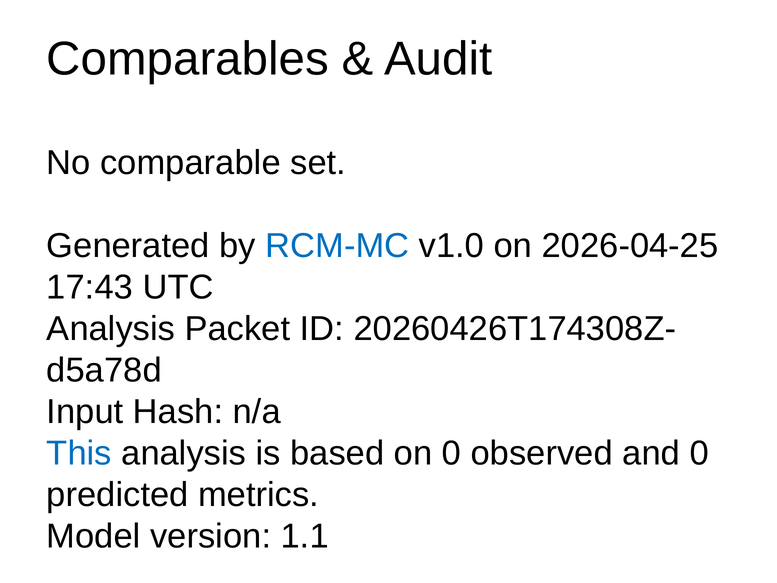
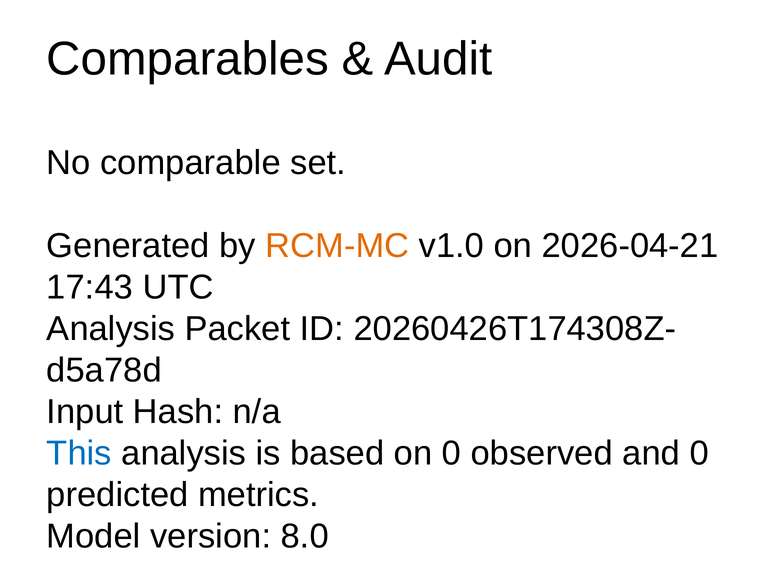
RCM-MC colour: blue -> orange
2026-04-25: 2026-04-25 -> 2026-04-21
1.1: 1.1 -> 8.0
